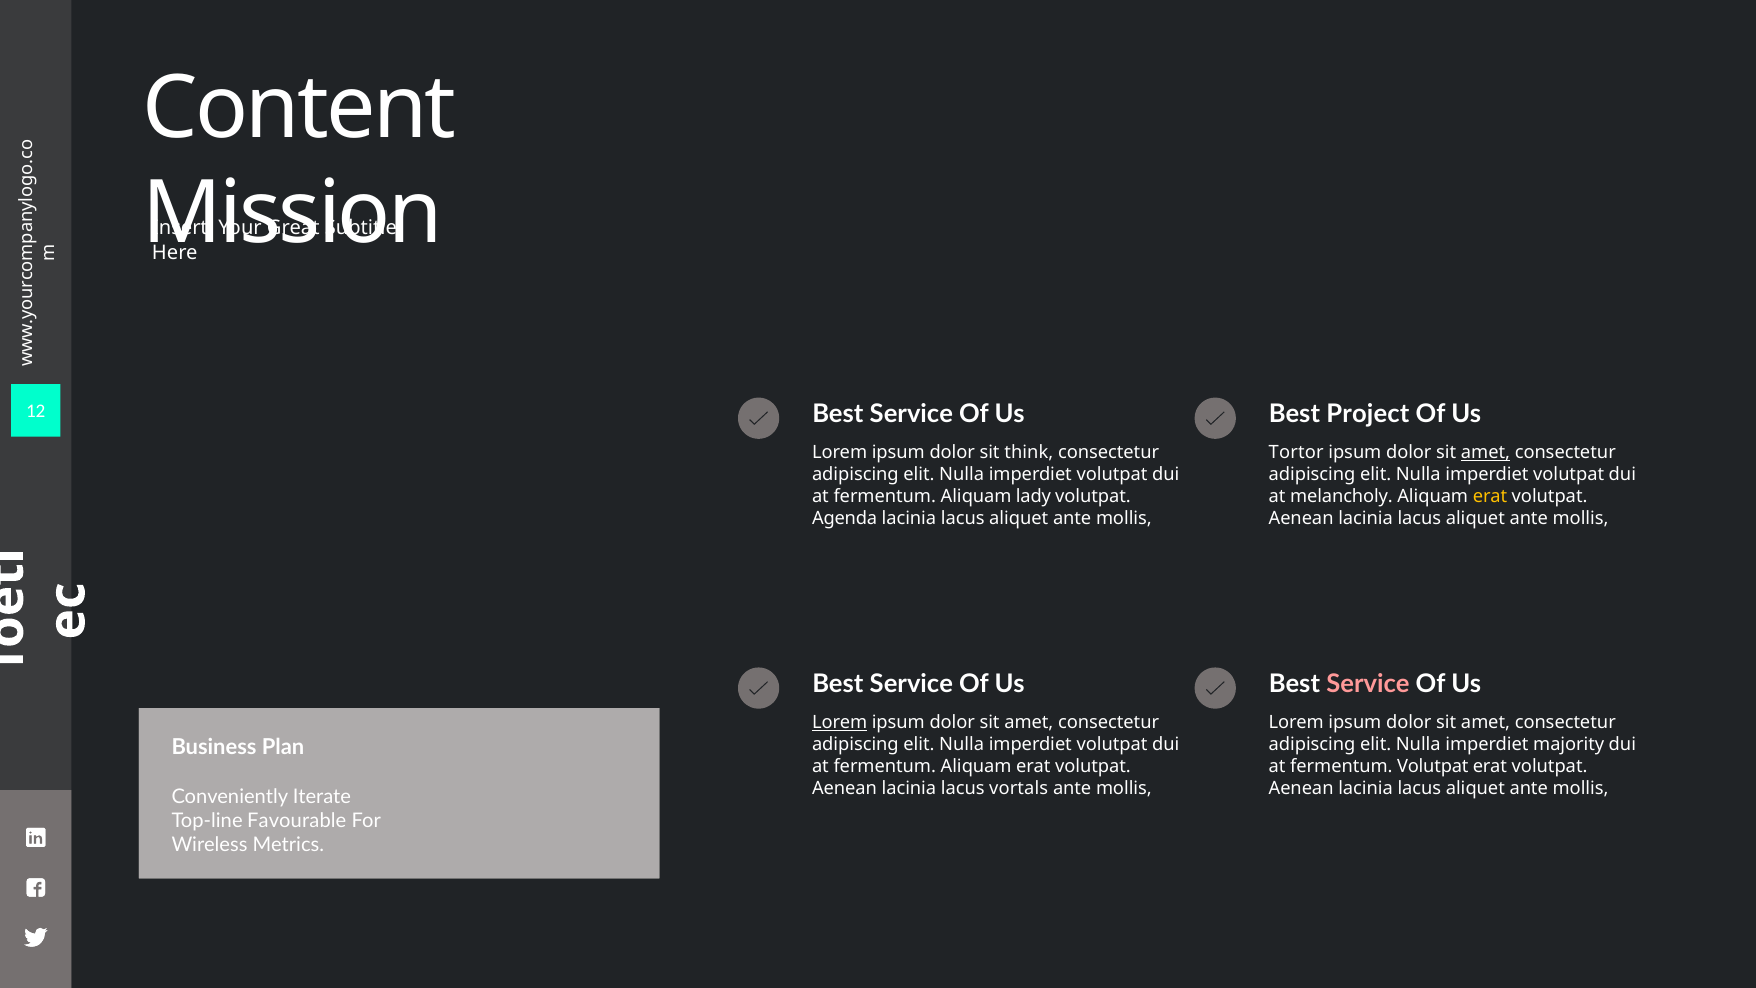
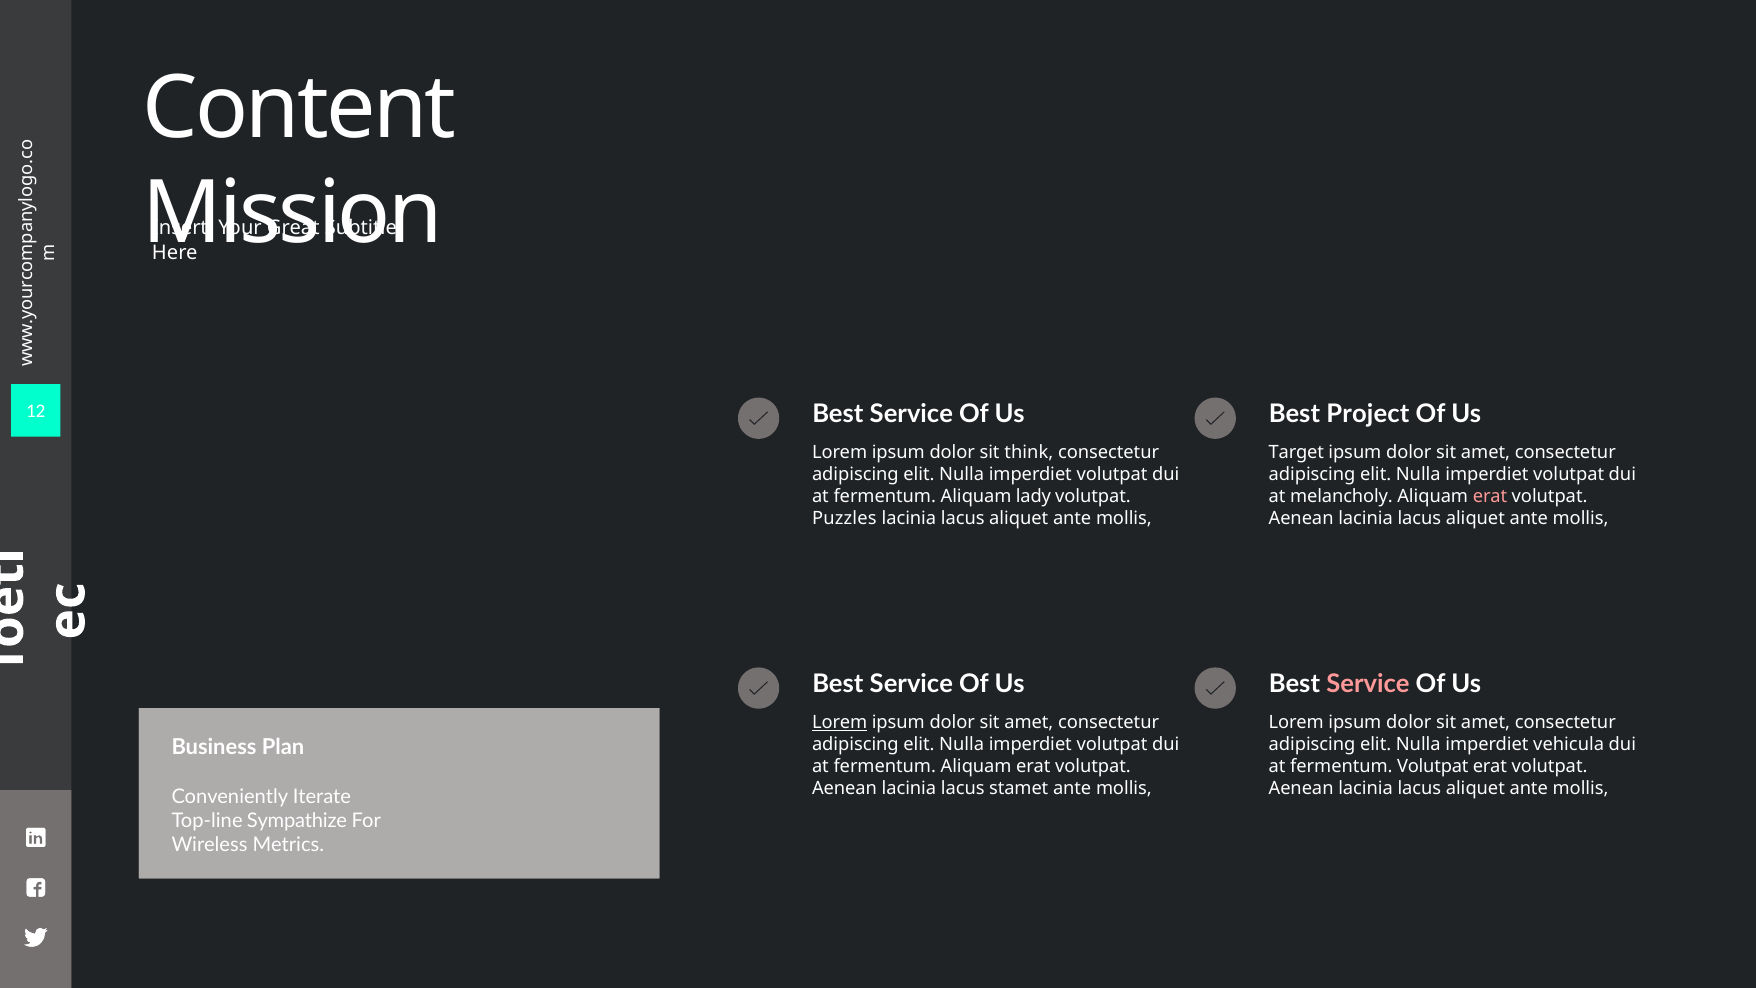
Tortor: Tortor -> Target
amet at (1486, 452) underline: present -> none
erat at (1490, 496) colour: yellow -> pink
Agenda: Agenda -> Puzzles
majority: majority -> vehicula
vortals: vortals -> stamet
Favourable: Favourable -> Sympathize
